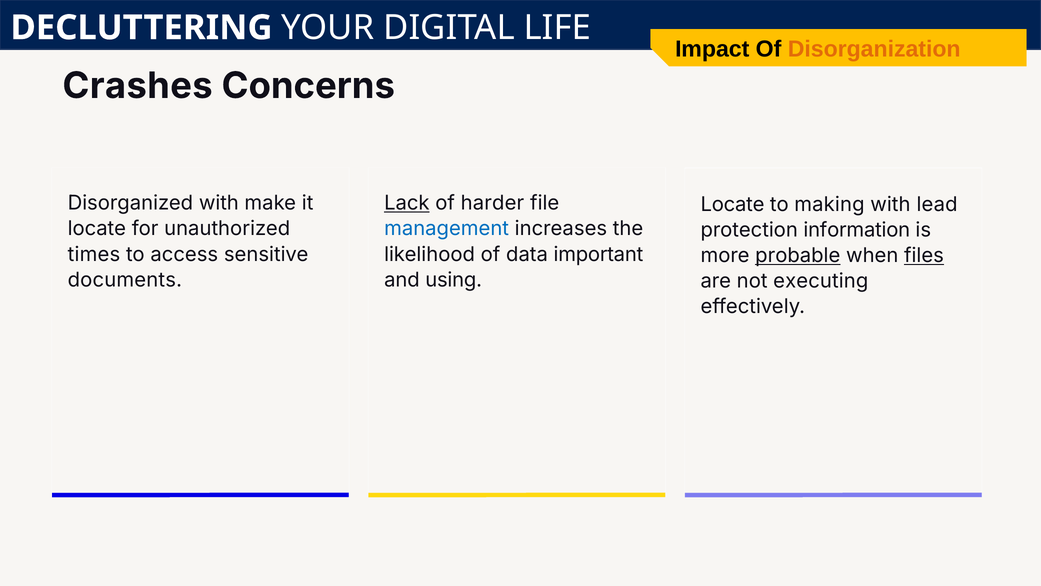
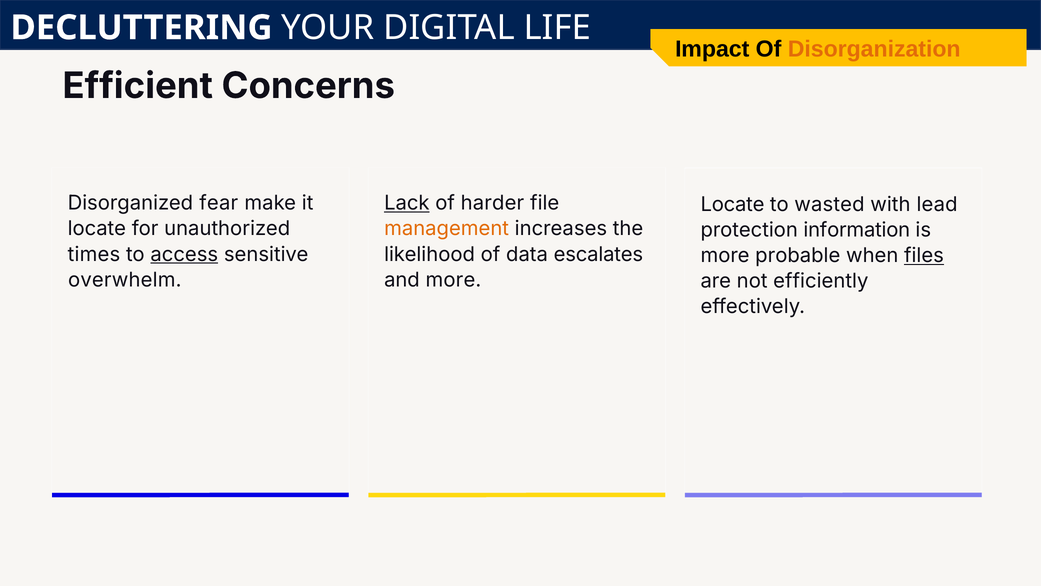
Crashes: Crashes -> Efficient
Disorganized with: with -> fear
making: making -> wasted
management colour: blue -> orange
access underline: none -> present
important: important -> escalates
probable underline: present -> none
documents: documents -> overwhelm
and using: using -> more
executing: executing -> efficiently
